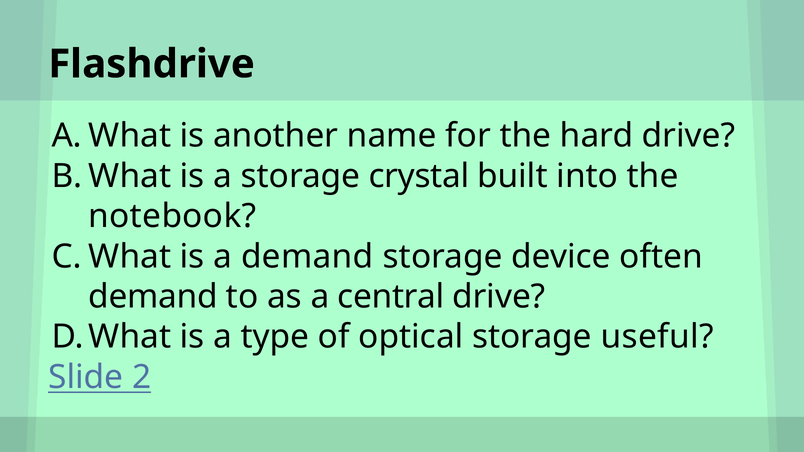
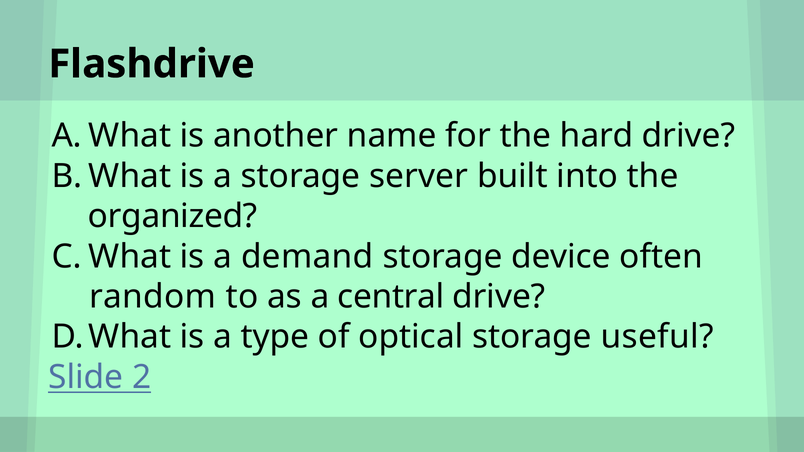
crystal: crystal -> server
notebook: notebook -> organized
demand at (153, 297): demand -> random
